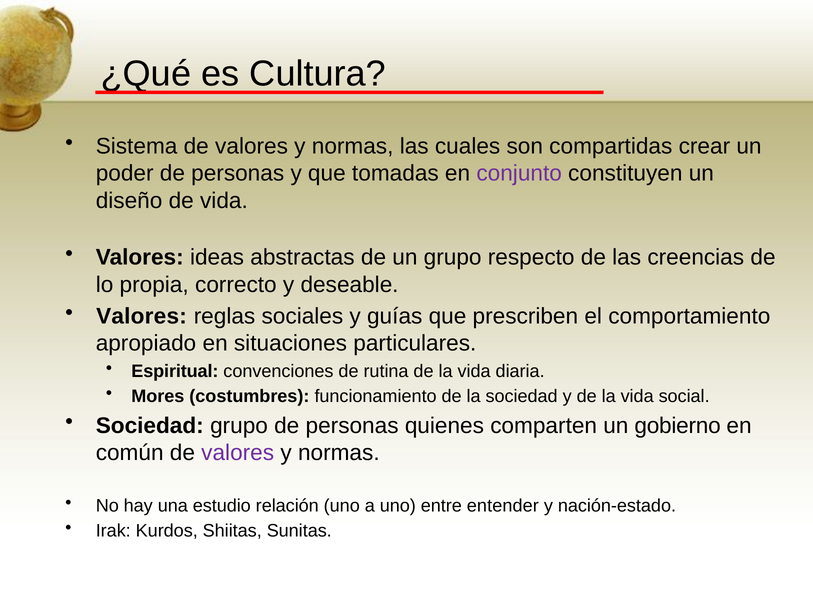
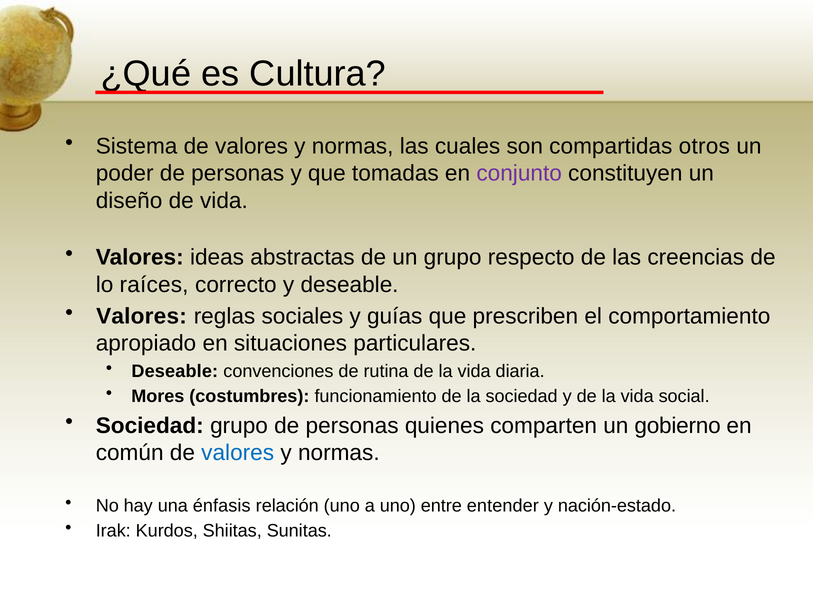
crear: crear -> otros
propia: propia -> raíces
Espiritual at (175, 371): Espiritual -> Deseable
valores at (238, 453) colour: purple -> blue
estudio: estudio -> énfasis
